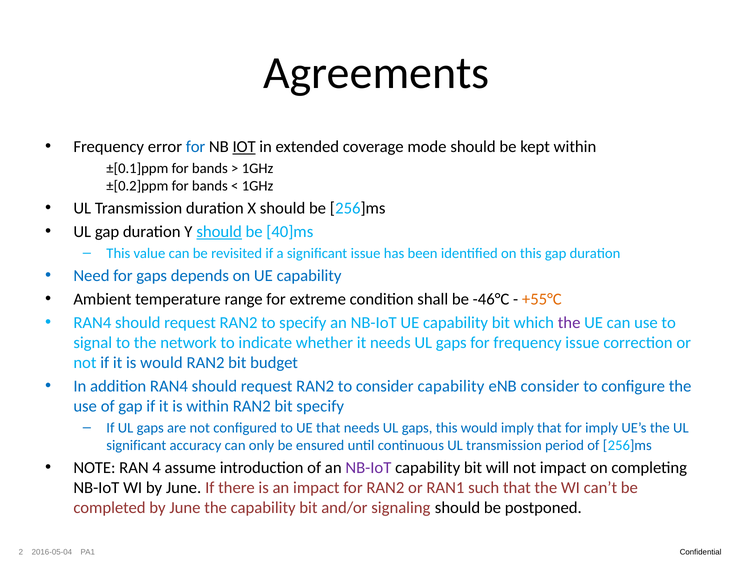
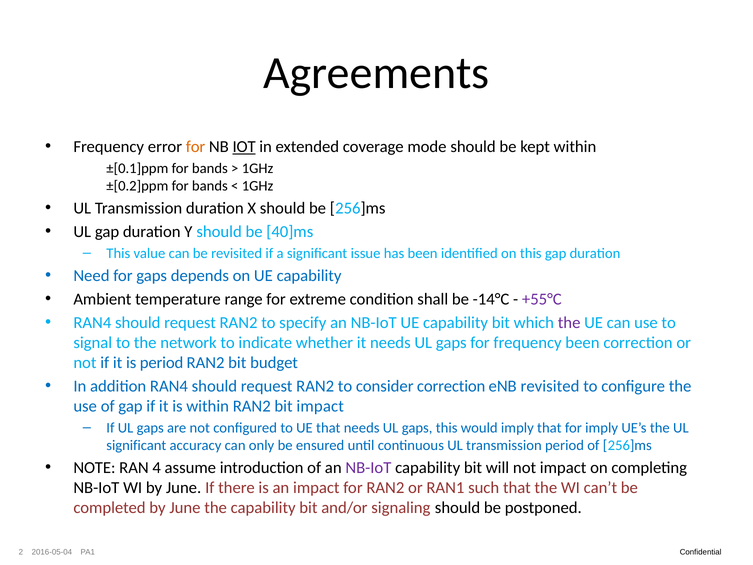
for at (196, 147) colour: blue -> orange
should at (219, 232) underline: present -> none
-46°C: -46°C -> -14°C
+55°C colour: orange -> purple
frequency issue: issue -> been
is would: would -> period
consider capability: capability -> correction
eNB consider: consider -> revisited
bit specify: specify -> impact
